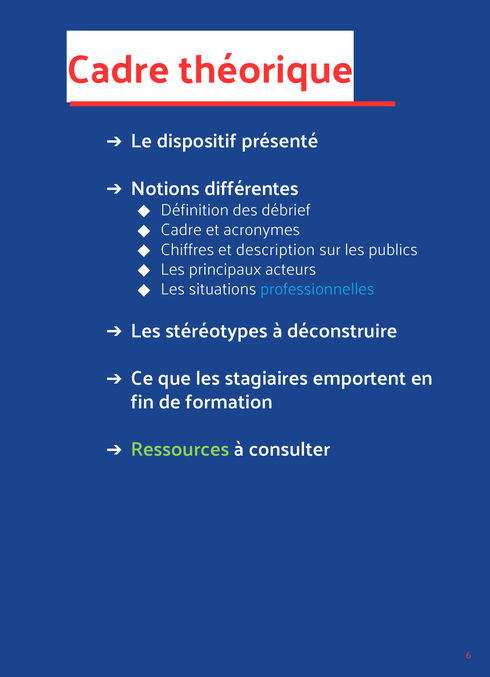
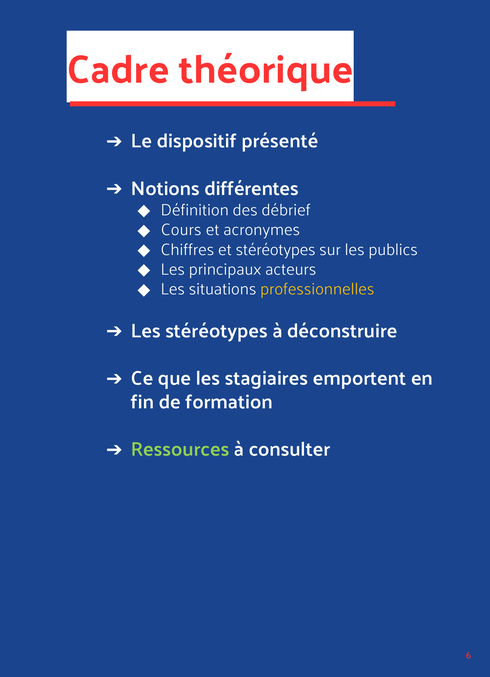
Cadre at (181, 230): Cadre -> Cours
et description: description -> stéréotypes
professionnelles colour: light blue -> yellow
